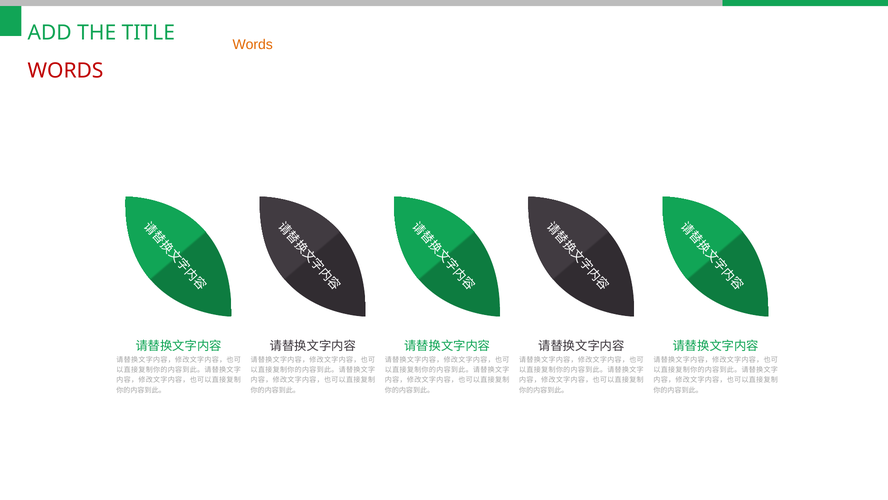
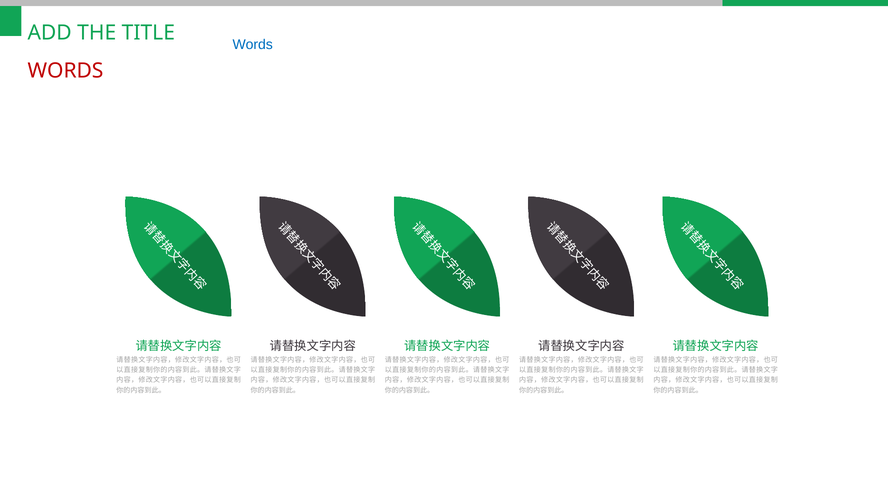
Words at (253, 44) colour: orange -> blue
